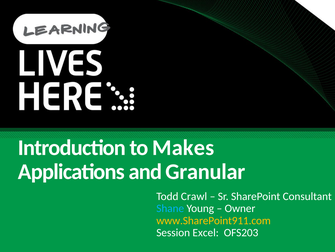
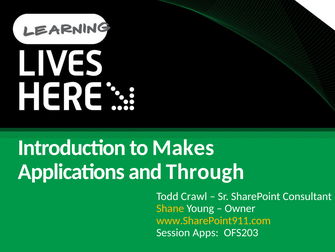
Granular: Granular -> Through
Shane colour: light blue -> yellow
Excel: Excel -> Apps
